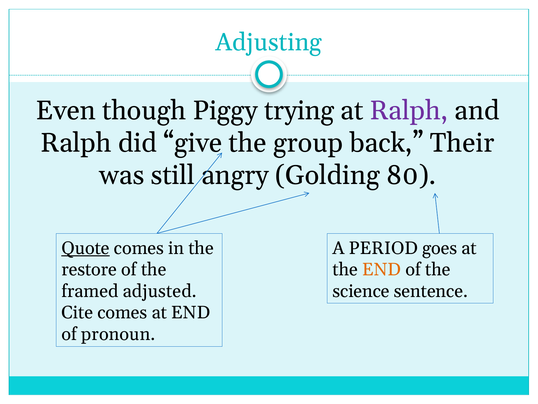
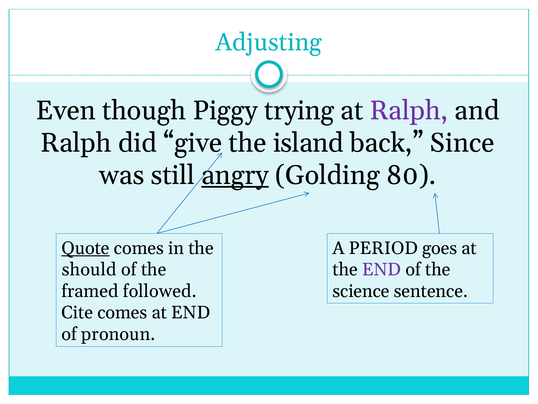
group: group -> island
Their: Their -> Since
angry underline: none -> present
restore: restore -> should
END at (382, 269) colour: orange -> purple
adjusted: adjusted -> followed
